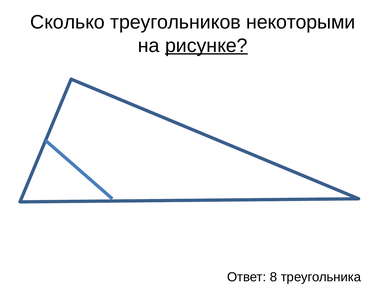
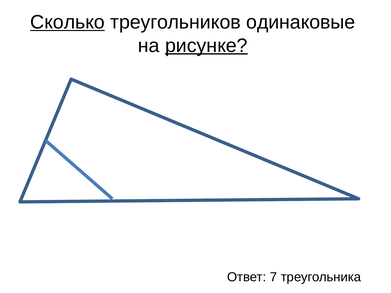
Сколько underline: none -> present
некоторыми: некоторыми -> одинаковые
8: 8 -> 7
